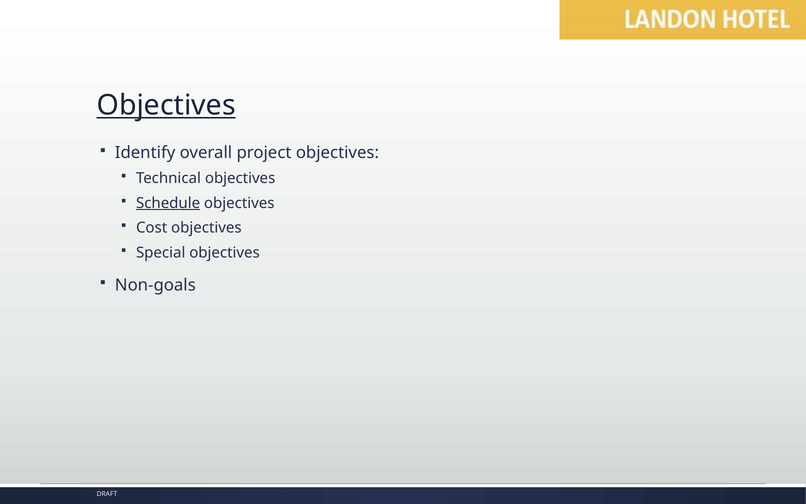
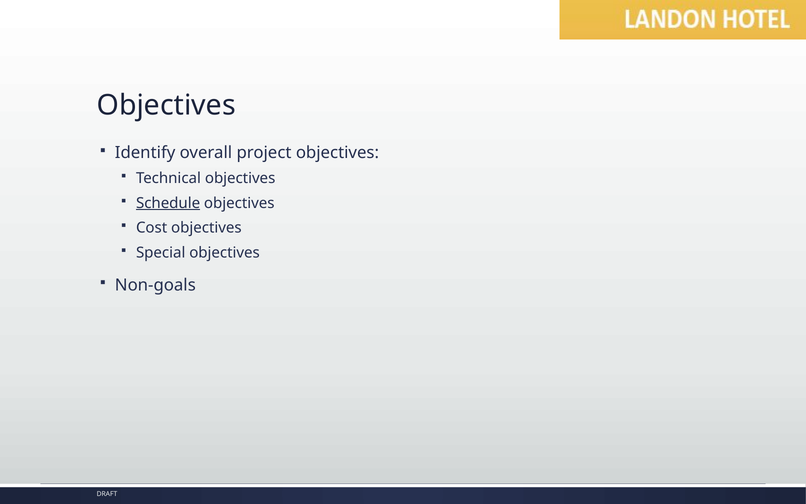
Objectives at (166, 105) underline: present -> none
